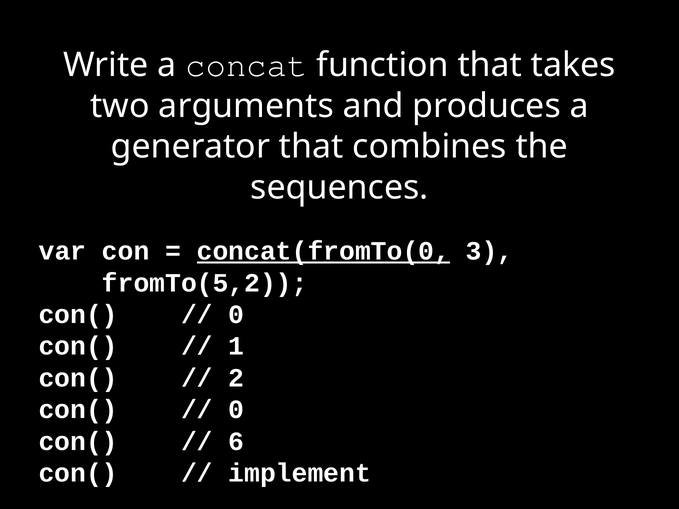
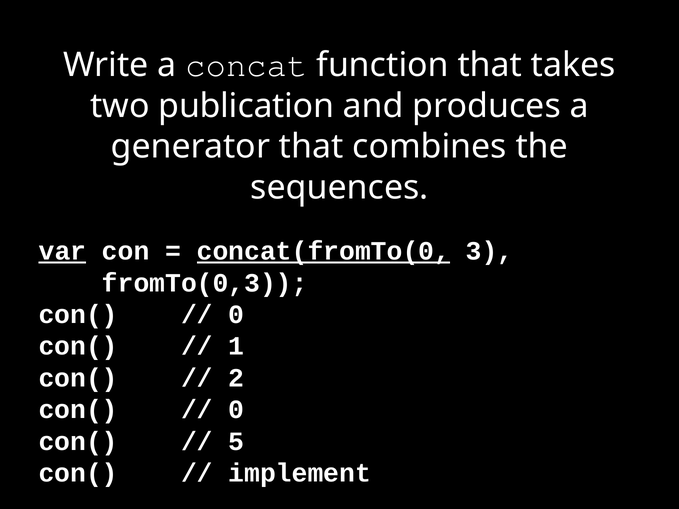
arguments: arguments -> publication
var underline: none -> present
fromTo(5,2: fromTo(5,2 -> fromTo(0,3
6: 6 -> 5
